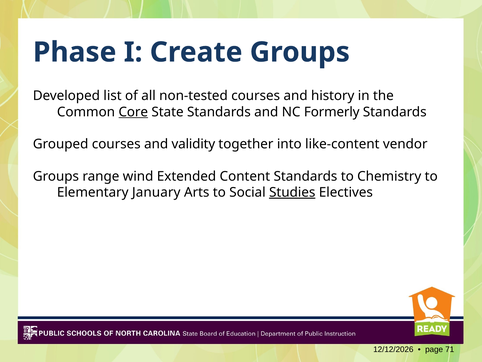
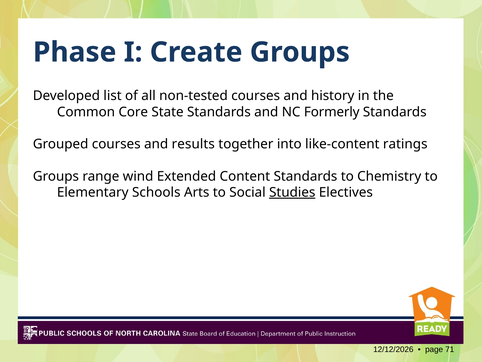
Core underline: present -> none
validity: validity -> results
vendor: vendor -> ratings
January: January -> Schools
